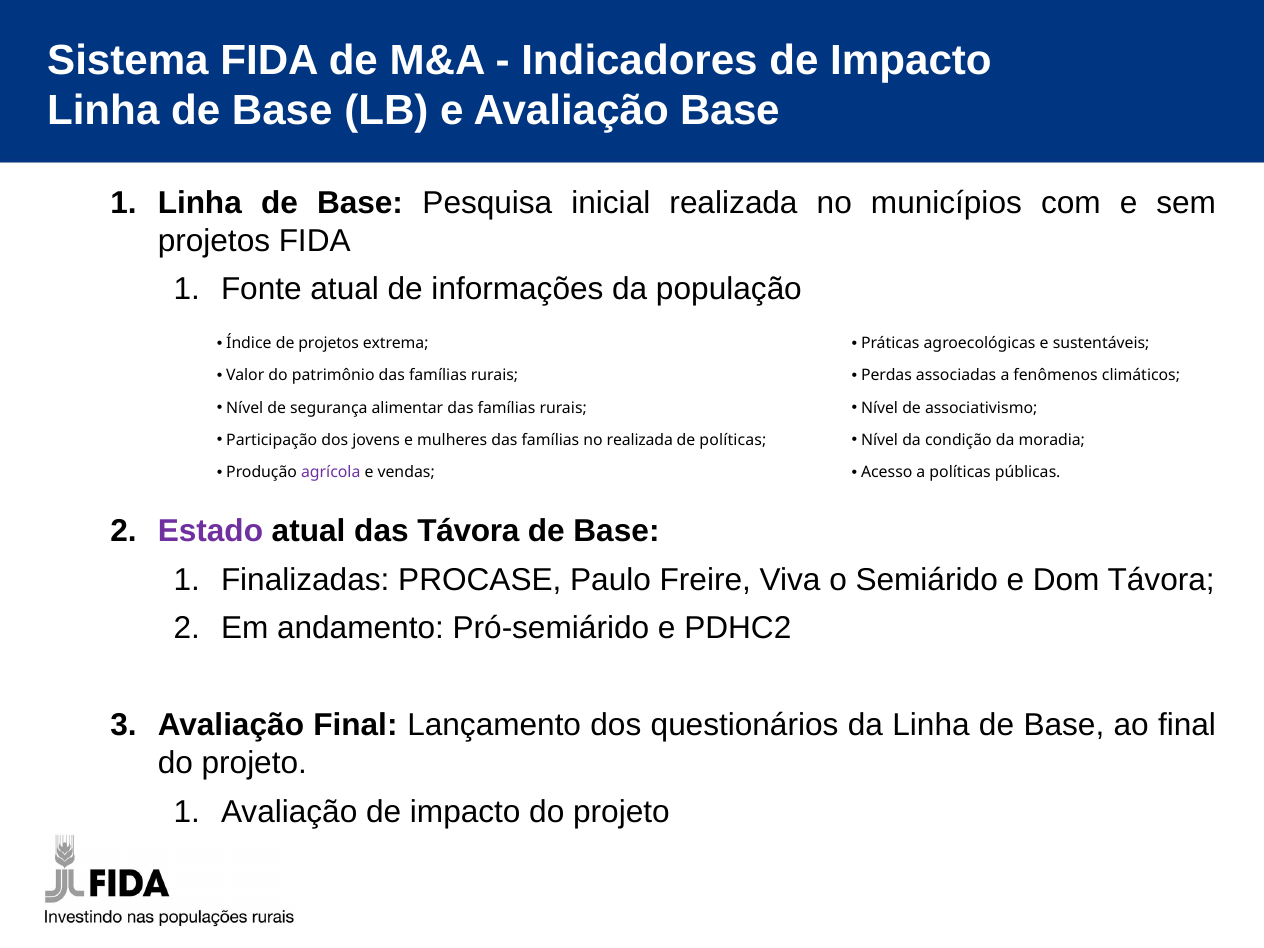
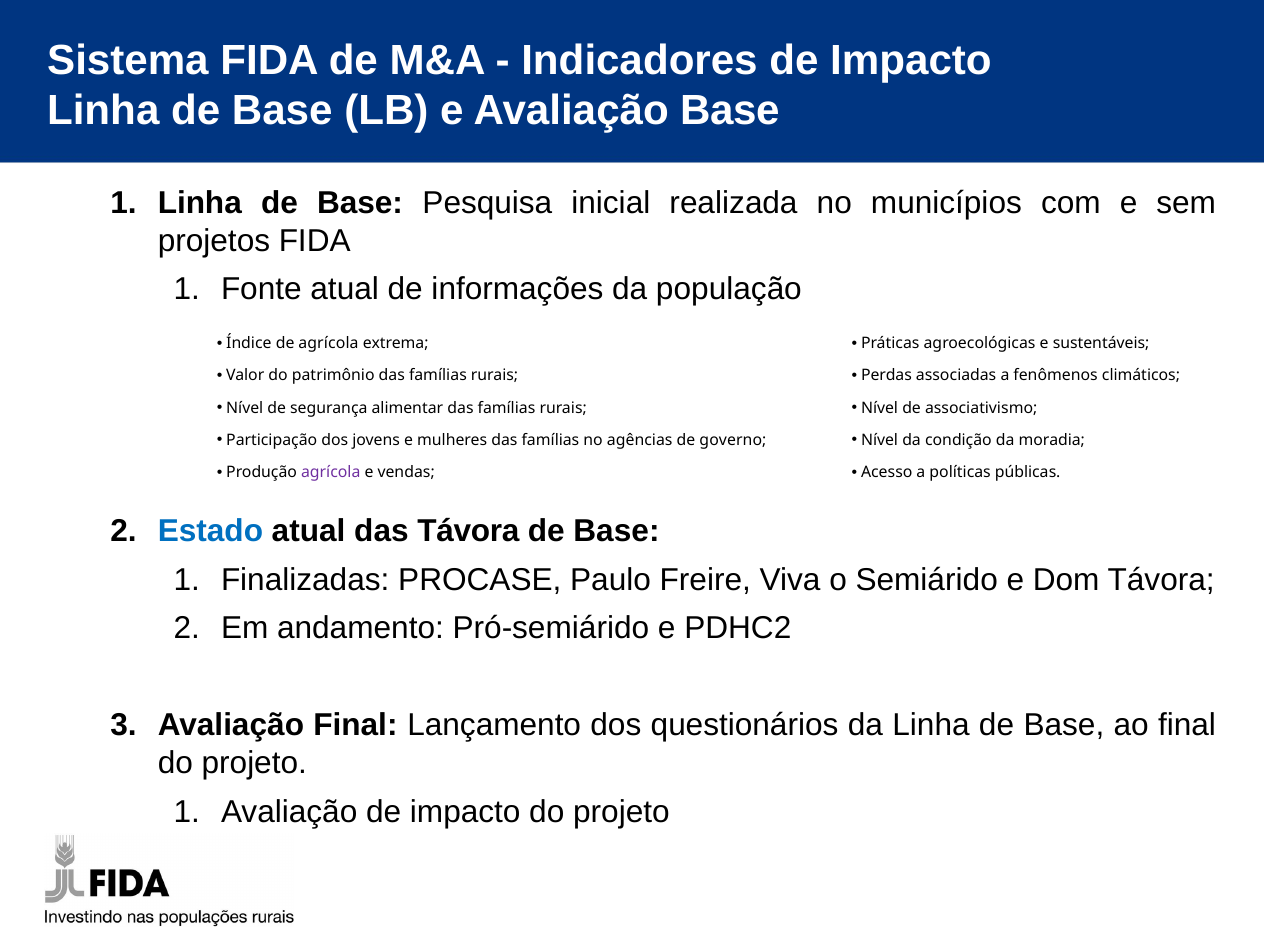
de projetos: projetos -> agrícola
no realizada: realizada -> agências
de políticas: políticas -> governo
Estado colour: purple -> blue
